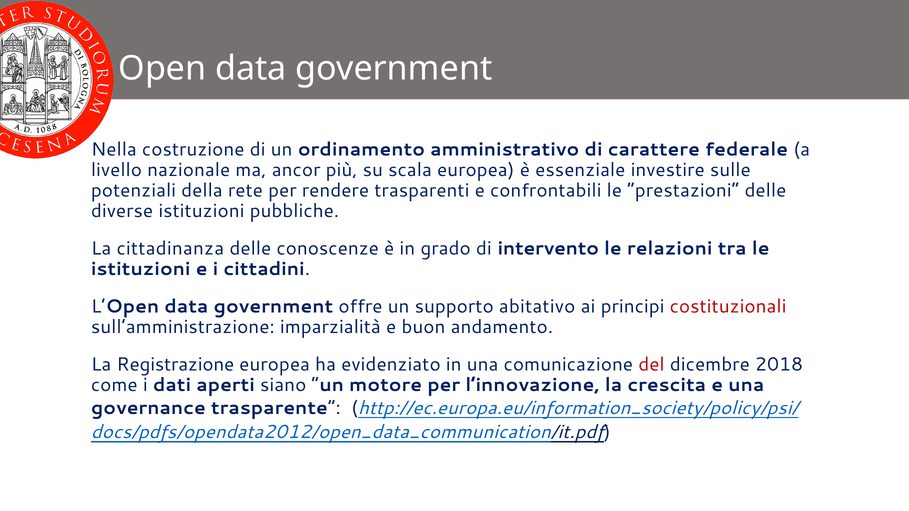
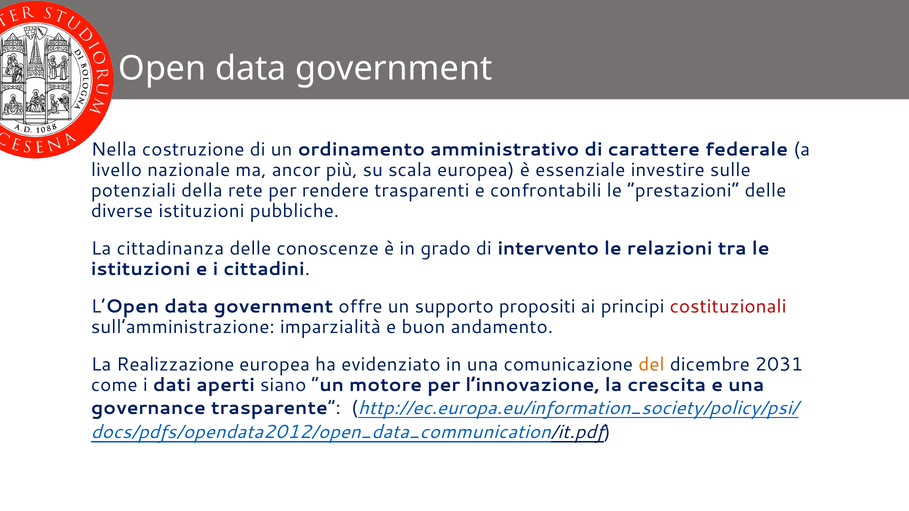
abitativo: abitativo -> propositi
Registrazione: Registrazione -> Realizzazione
del colour: red -> orange
2018: 2018 -> 2031
